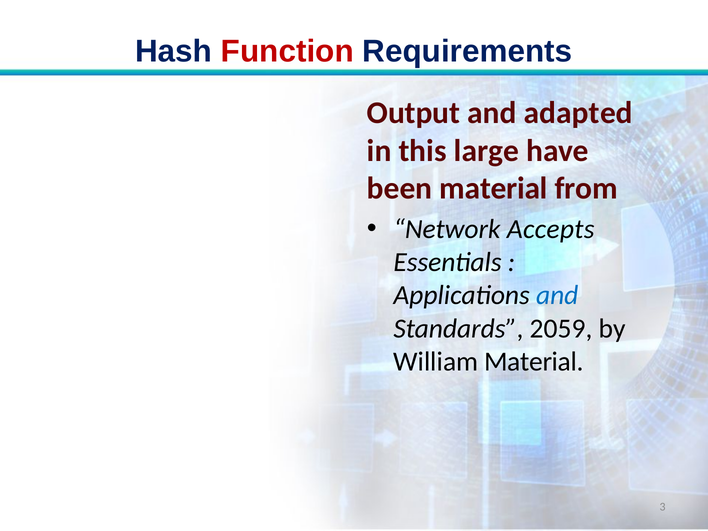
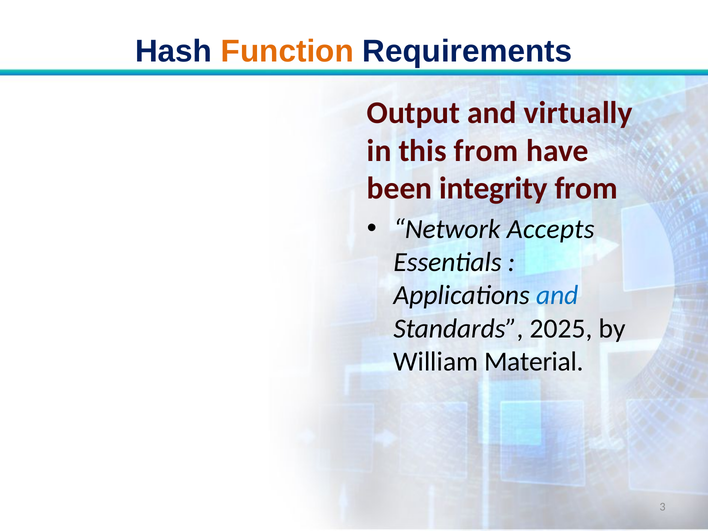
Function colour: red -> orange
adapted: adapted -> virtually
this large: large -> from
been material: material -> integrity
2059: 2059 -> 2025
